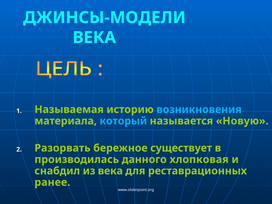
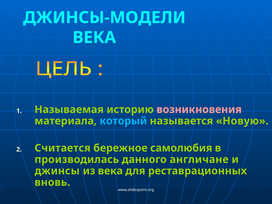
возникновения colour: light blue -> pink
Разорвать: Разорвать -> Считается
существует: существует -> самолюбия
хлопковая: хлопковая -> англичане
снабдил: снабдил -> джинсы
ранее: ранее -> вновь
